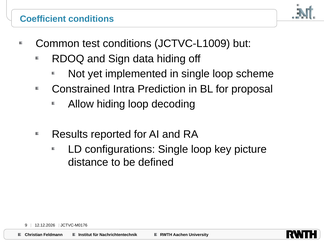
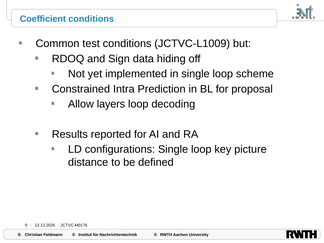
Allow hiding: hiding -> layers
